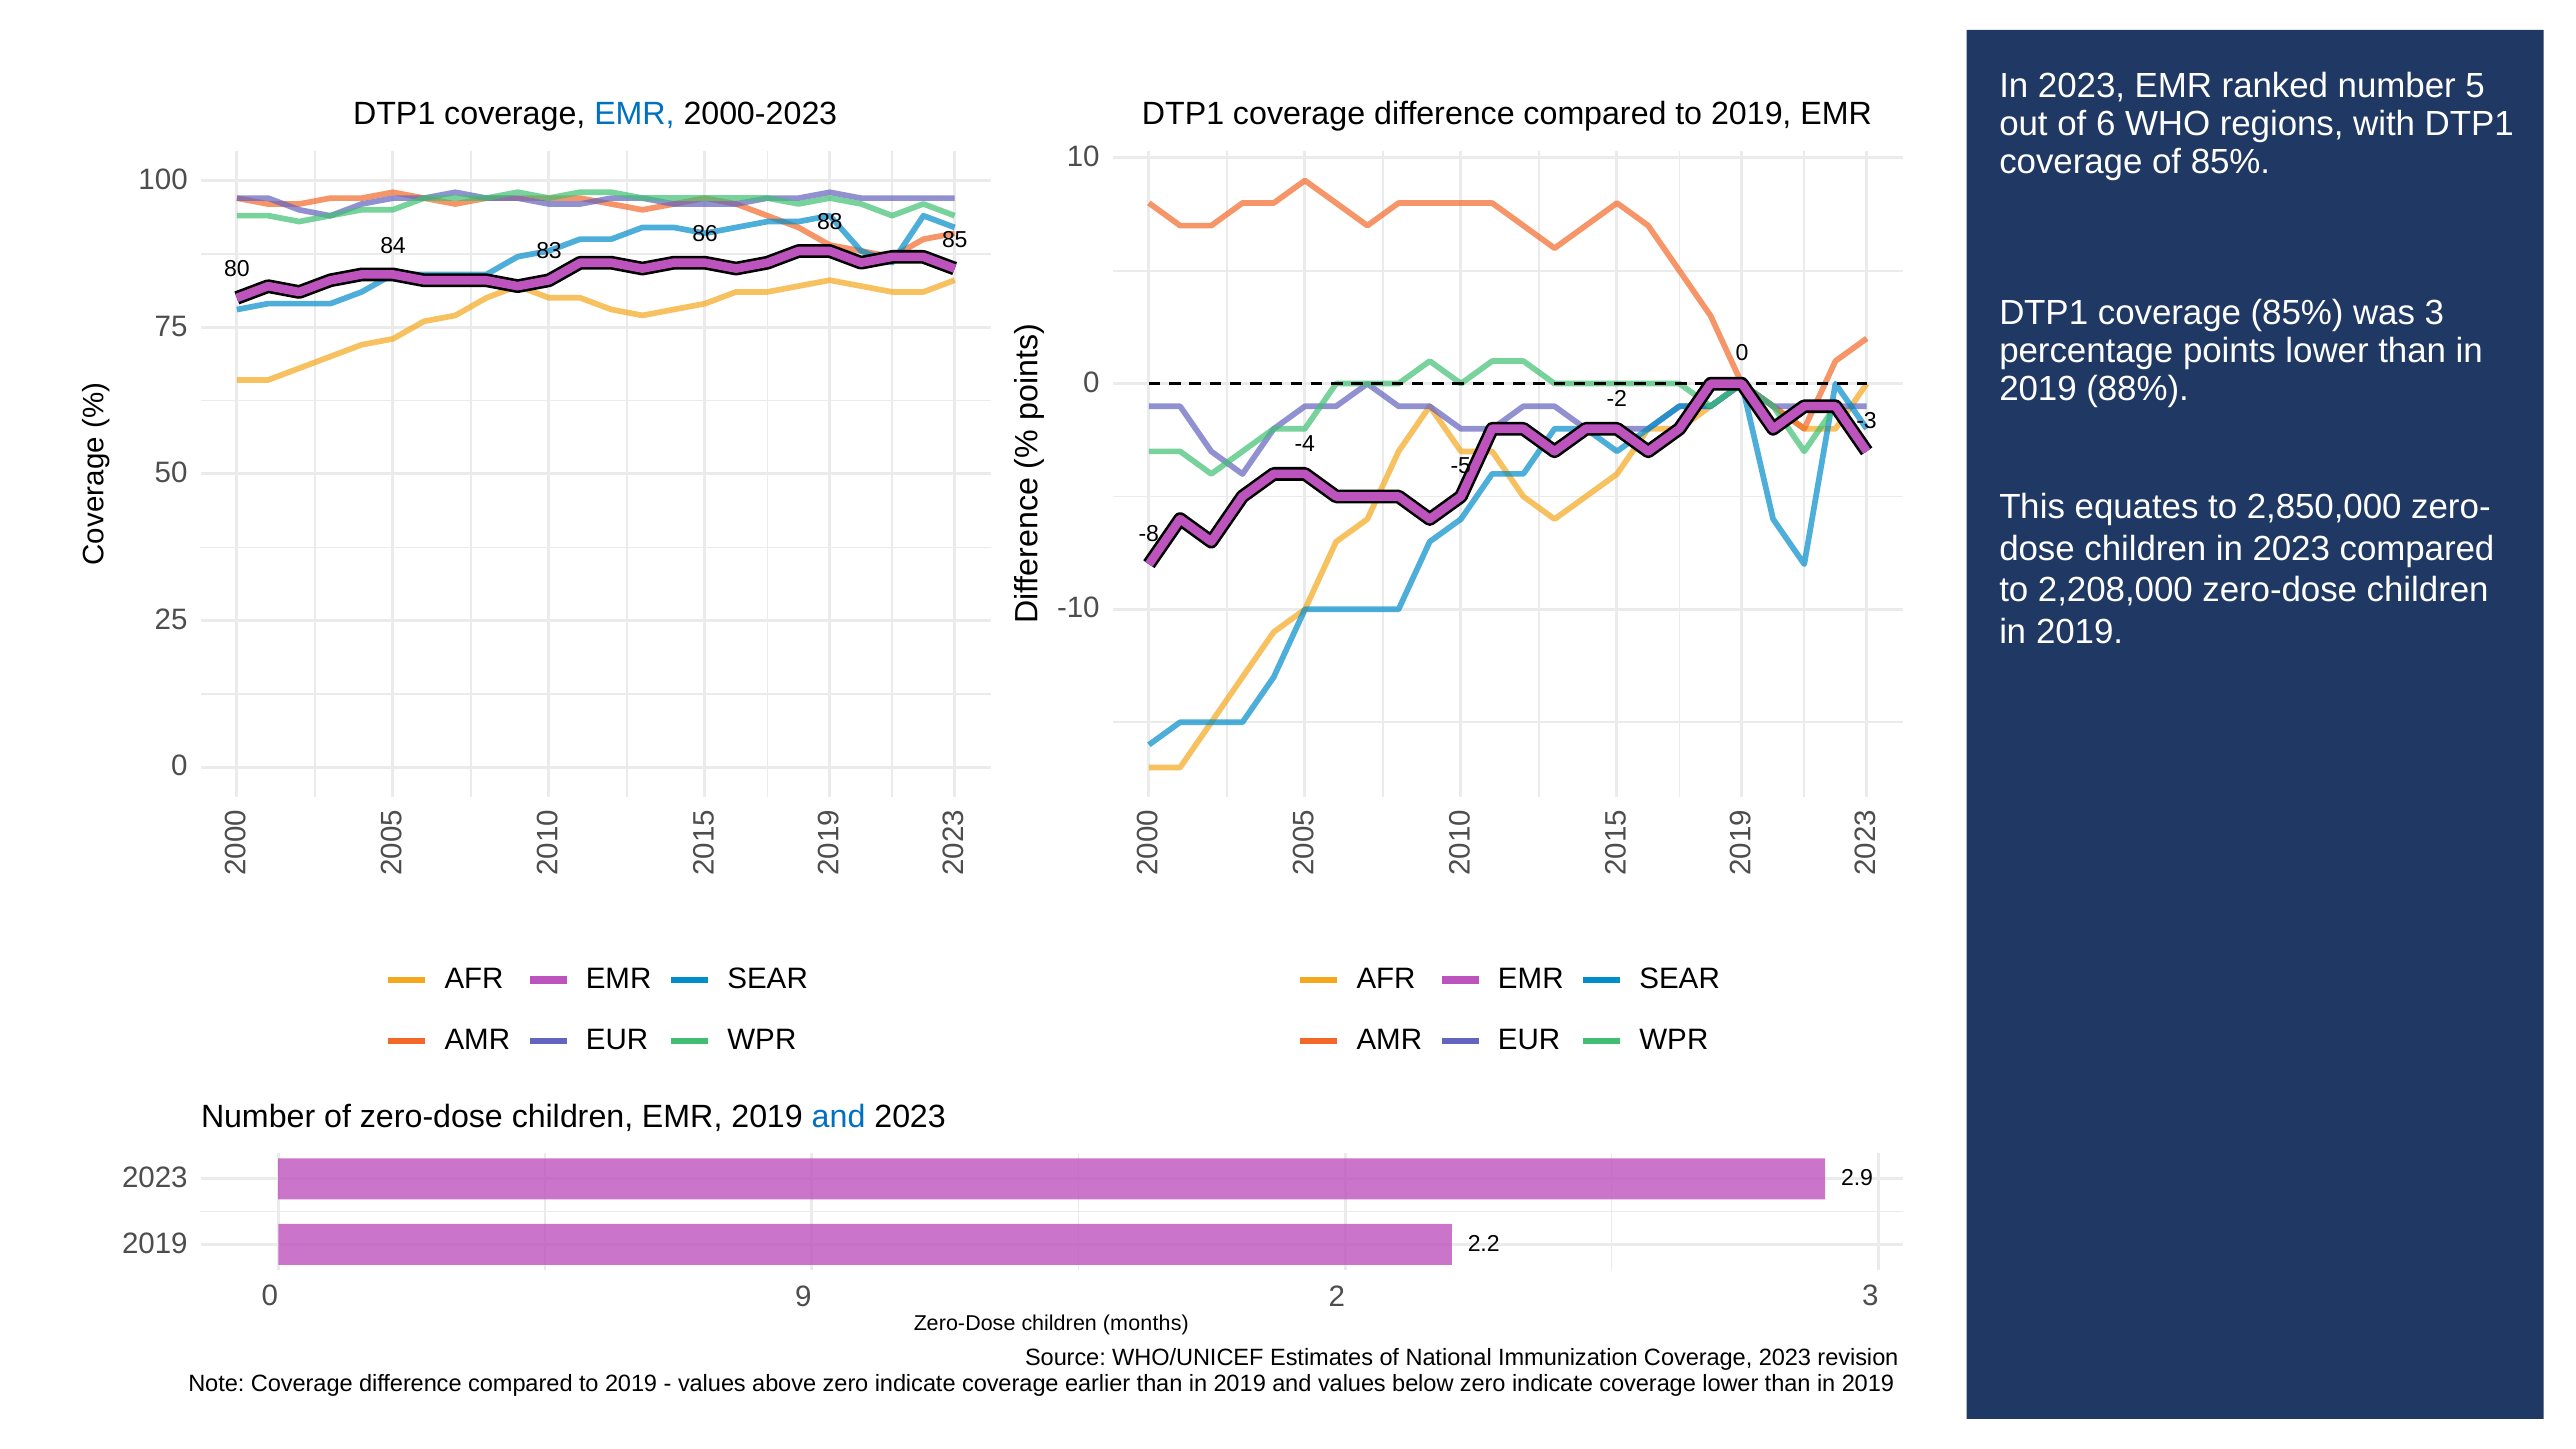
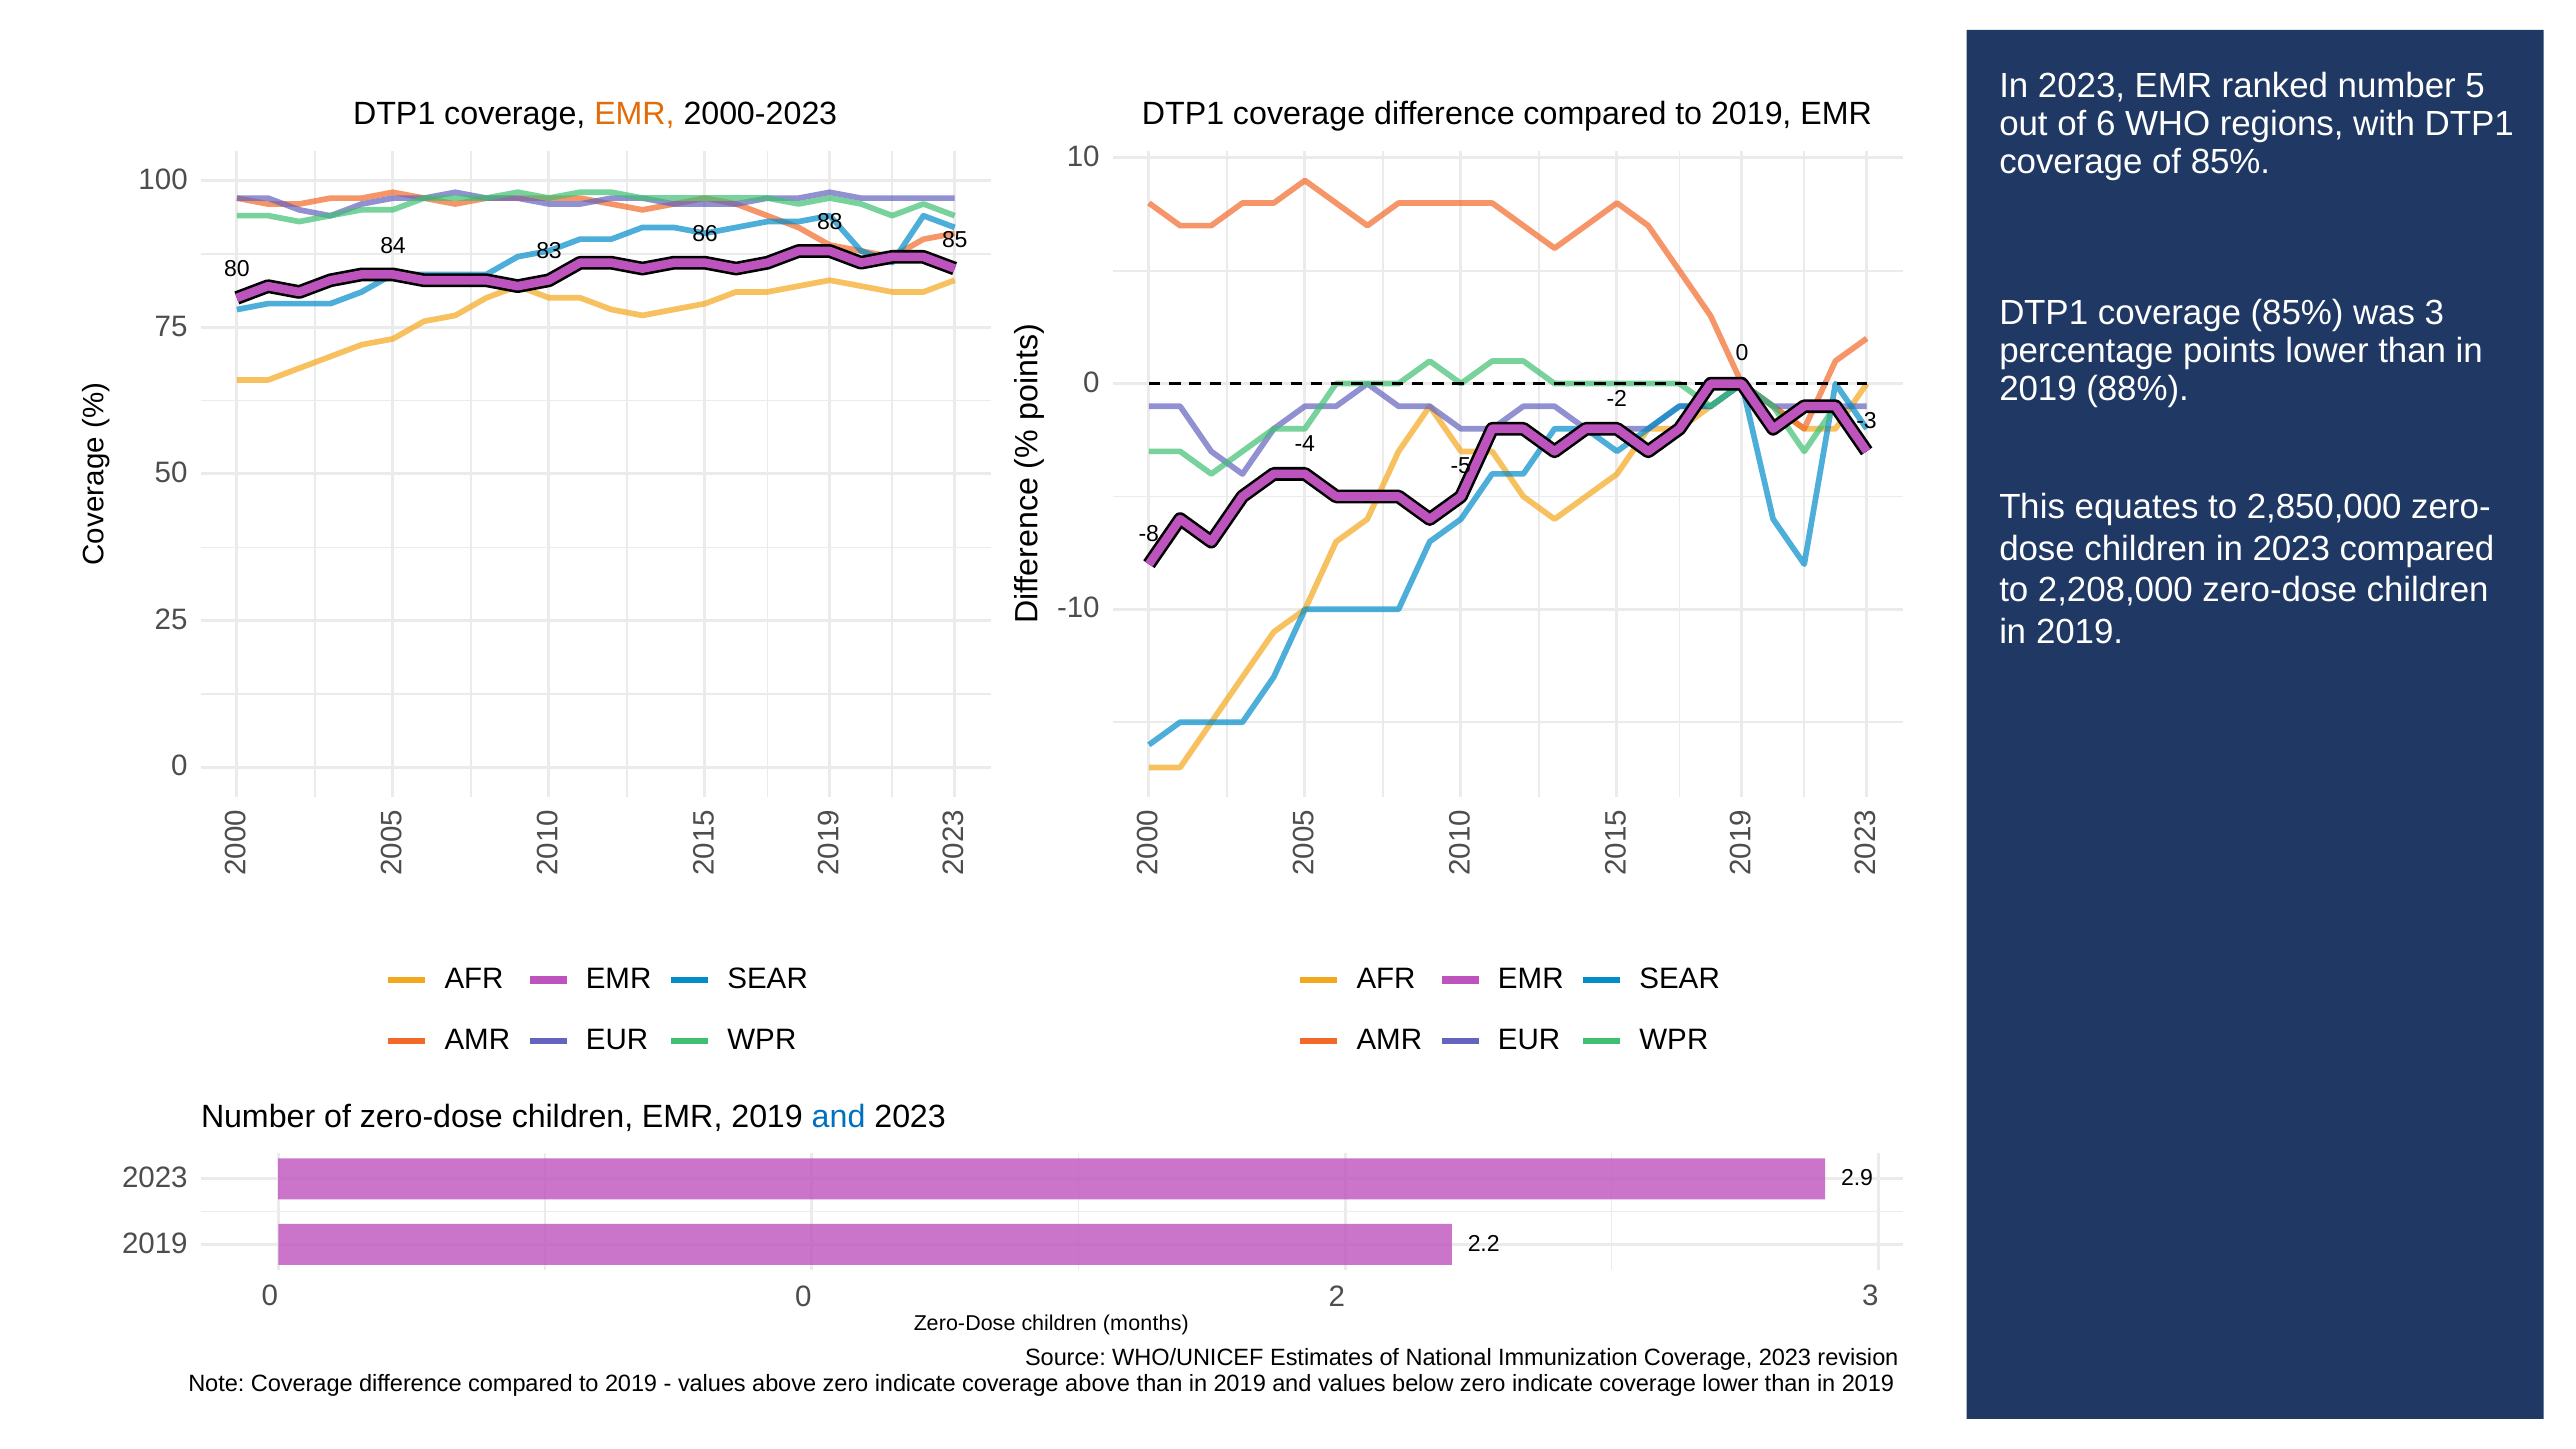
EMR at (634, 114) colour: blue -> orange
9 at (803, 1296): 9 -> 0
coverage earlier: earlier -> above
